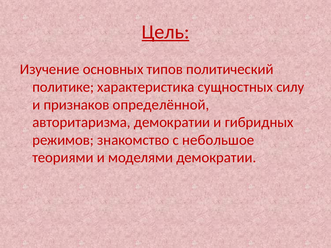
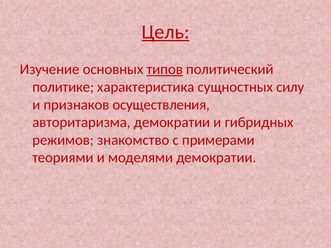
типов underline: none -> present
определённой: определённой -> осуществления
небольшое: небольшое -> примерами
